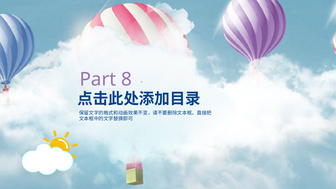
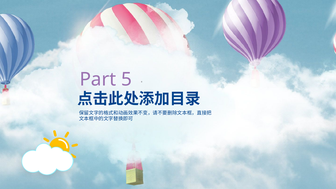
8: 8 -> 5
